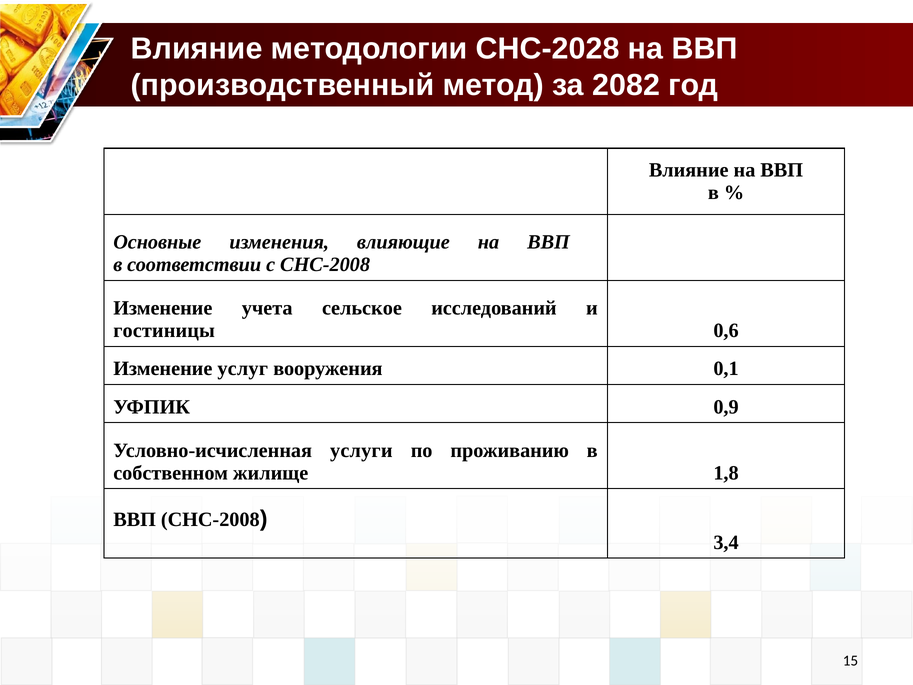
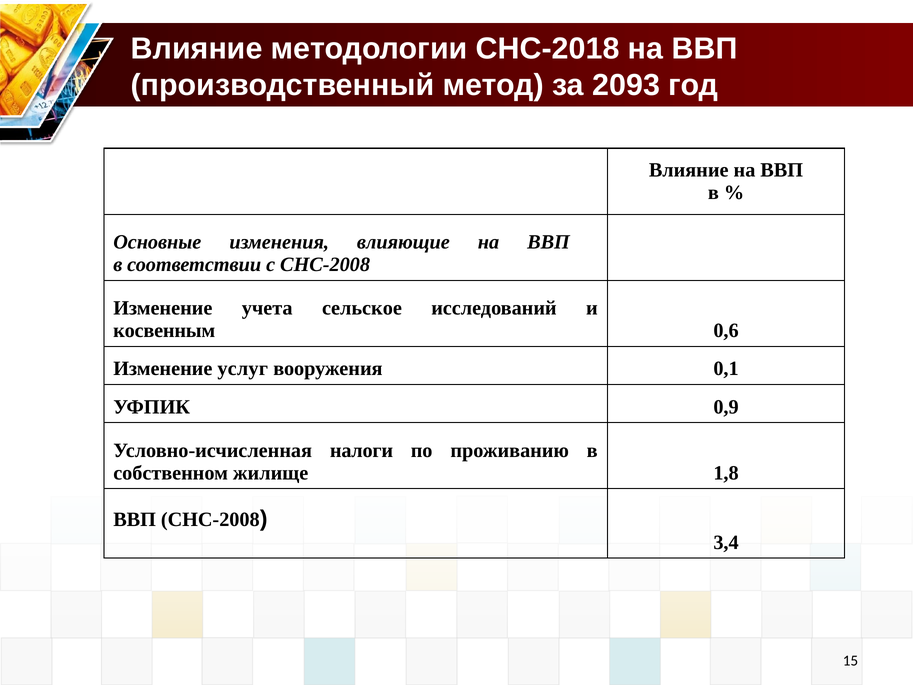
СНС-2028: СНС-2028 -> СНС-2018
2082: 2082 -> 2093
гостиницы: гостиницы -> косвенным
услуги: услуги -> налоги
